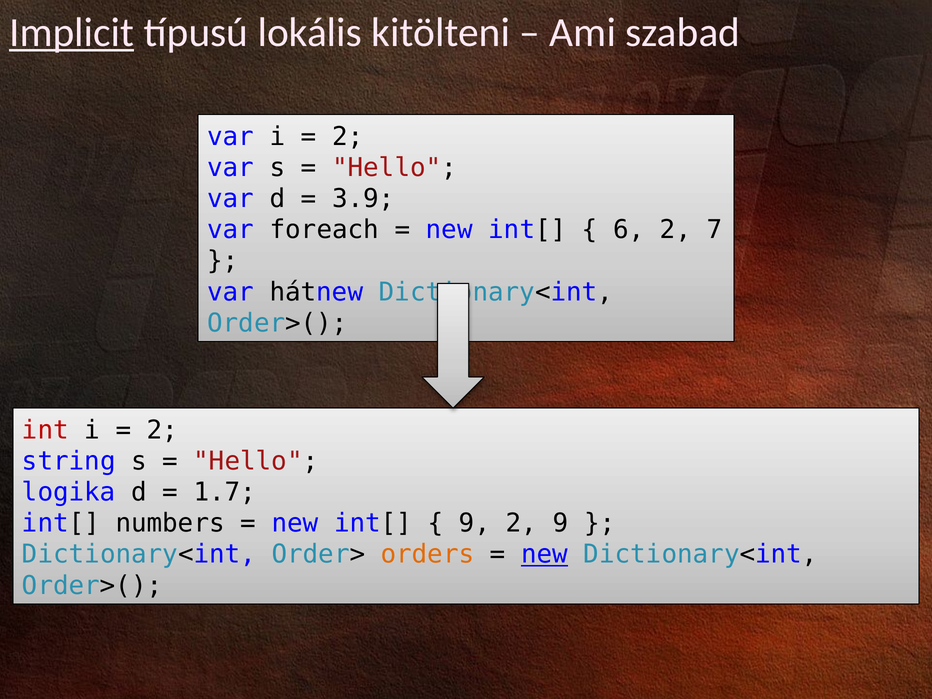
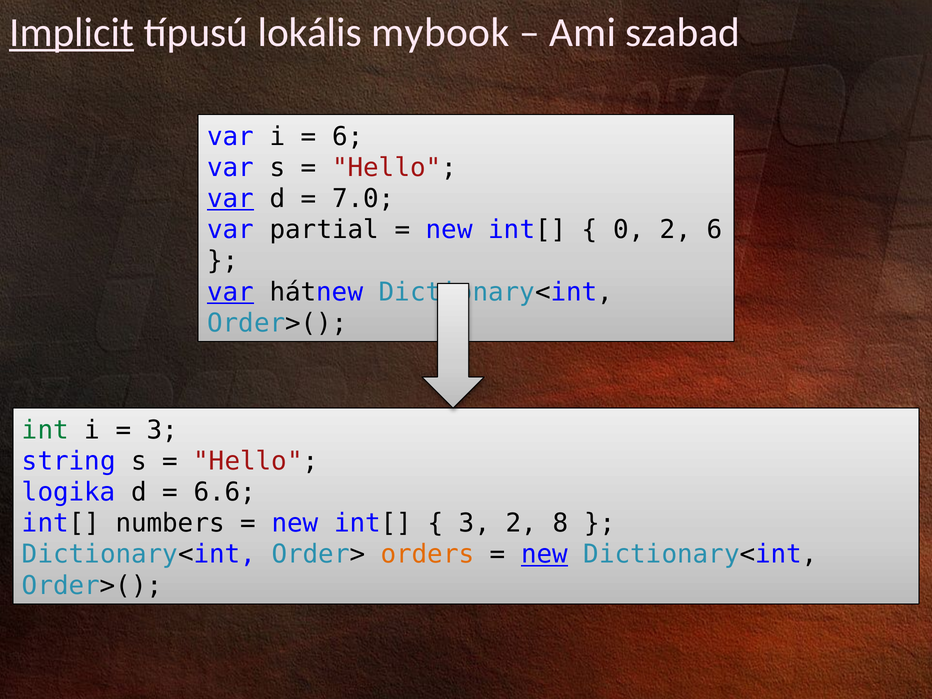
kitölteni: kitölteni -> mybook
2 at (348, 137): 2 -> 6
var at (231, 199) underline: none -> present
3.9: 3.9 -> 7.0
foreach: foreach -> partial
6: 6 -> 0
2 7: 7 -> 6
var at (231, 292) underline: none -> present
int colour: red -> green
2 at (162, 430): 2 -> 3
1.7: 1.7 -> 6.6
9 at (475, 523): 9 -> 3
2 9: 9 -> 8
